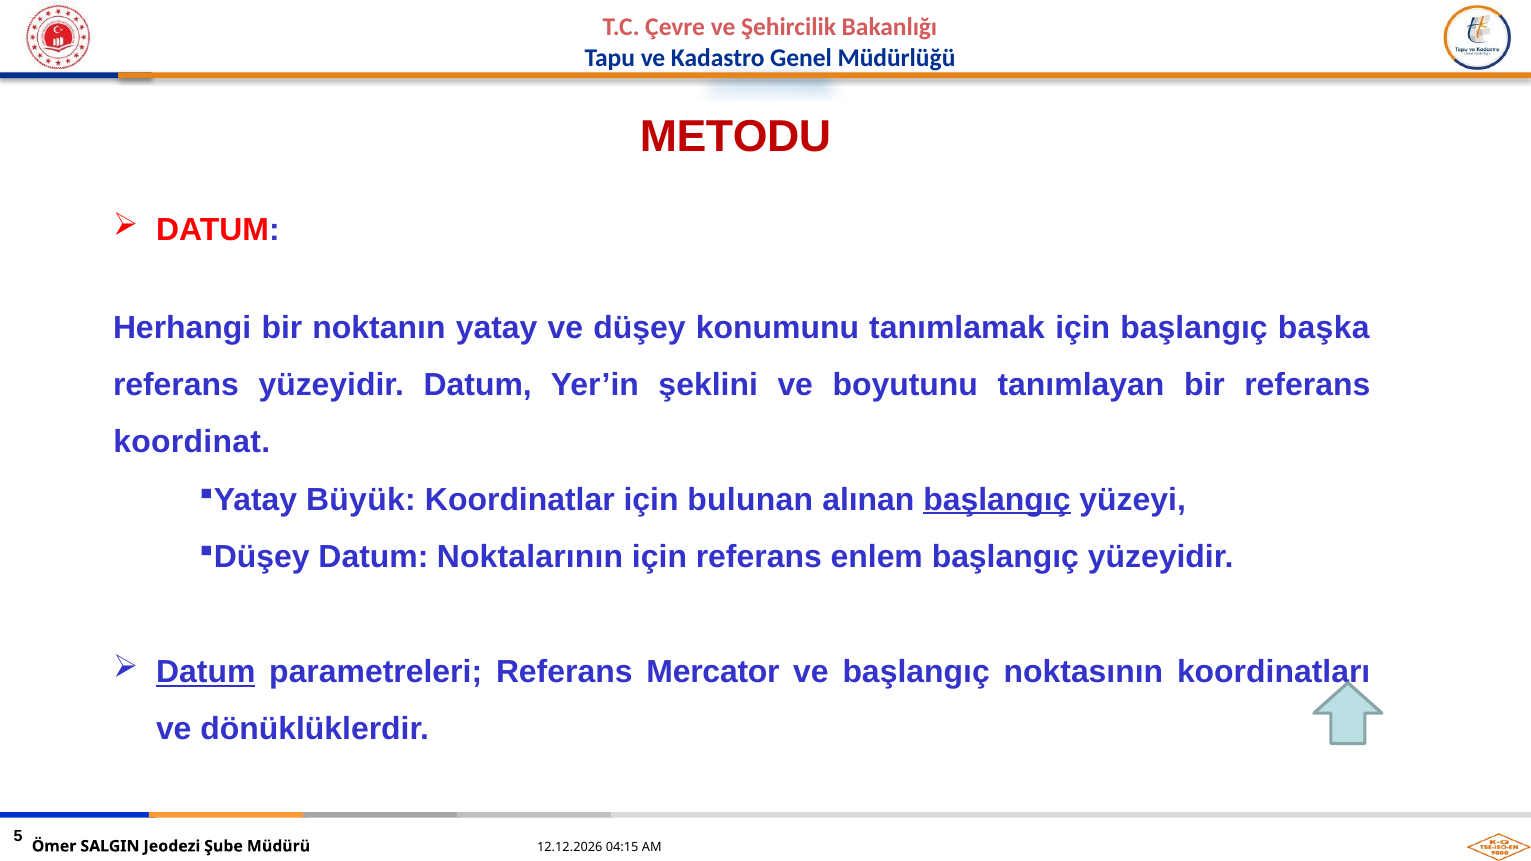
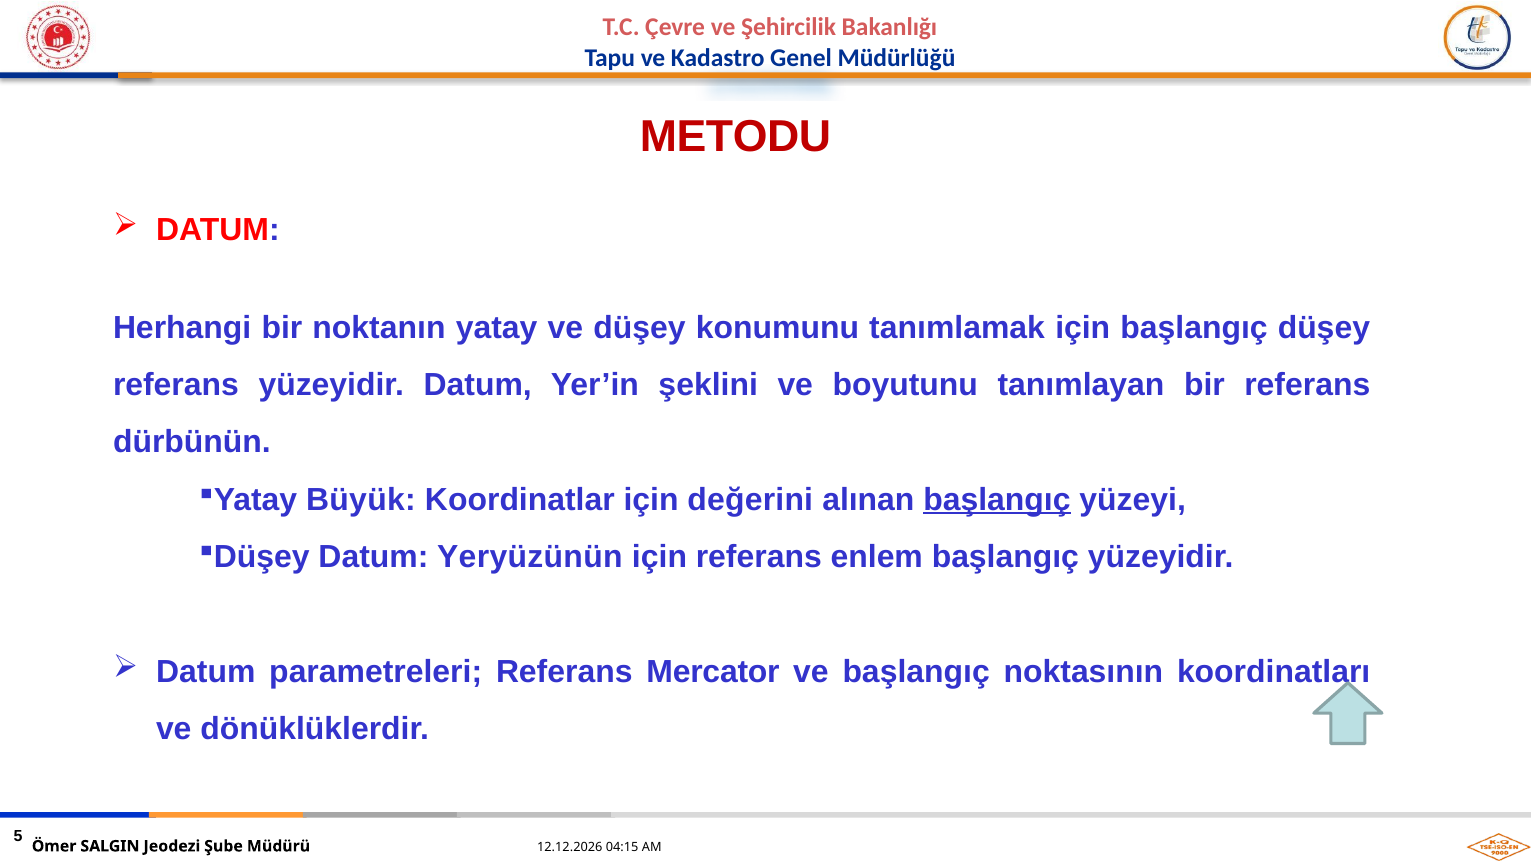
başlangıç başka: başka -> düşey
koordinat: koordinat -> dürbünün
bulunan: bulunan -> değerini
Noktalarının: Noktalarının -> Yeryüzünün
Datum at (206, 672) underline: present -> none
